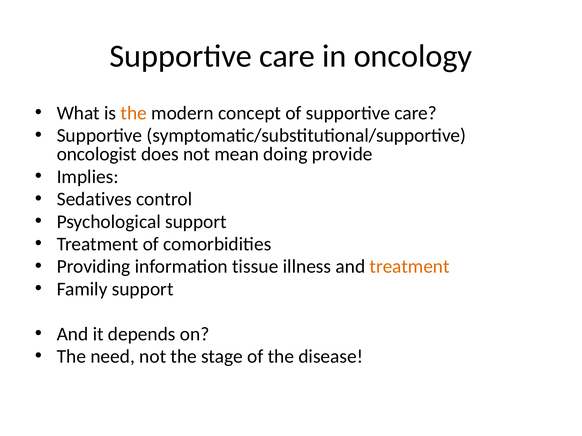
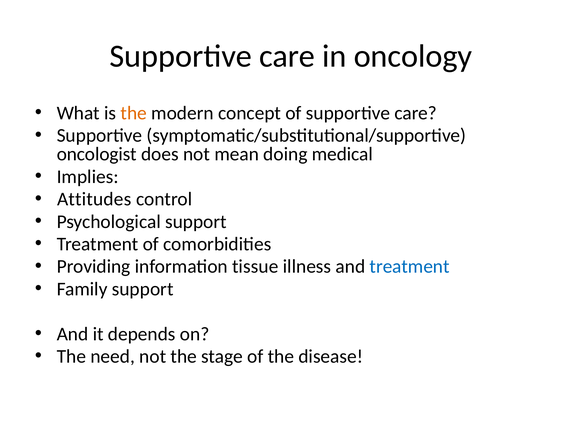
provide: provide -> medical
Sedatives: Sedatives -> Attitudes
treatment at (410, 267) colour: orange -> blue
